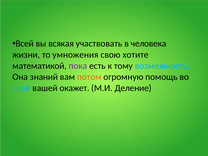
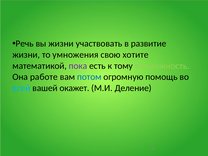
Всей at (25, 44): Всей -> Речь
вы всякая: всякая -> жизни
человека: человека -> развитие
возможность colour: light blue -> light green
знаний: знаний -> работе
потом colour: orange -> blue
